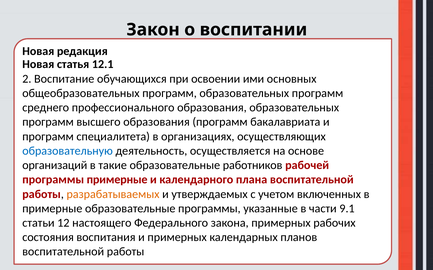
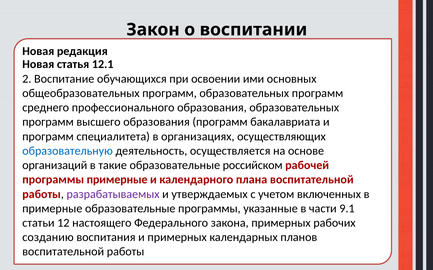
работников: работников -> российском
разрабатываемых colour: orange -> purple
состояния: состояния -> созданию
